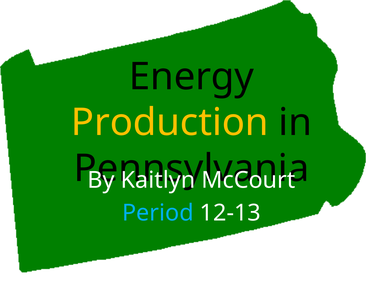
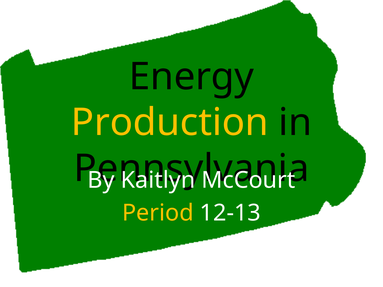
Period colour: light blue -> yellow
